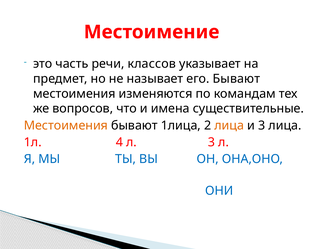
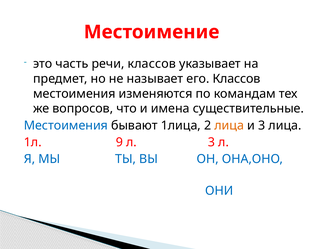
его Бывают: Бывают -> Классов
Местоимения at (66, 125) colour: orange -> blue
4: 4 -> 9
